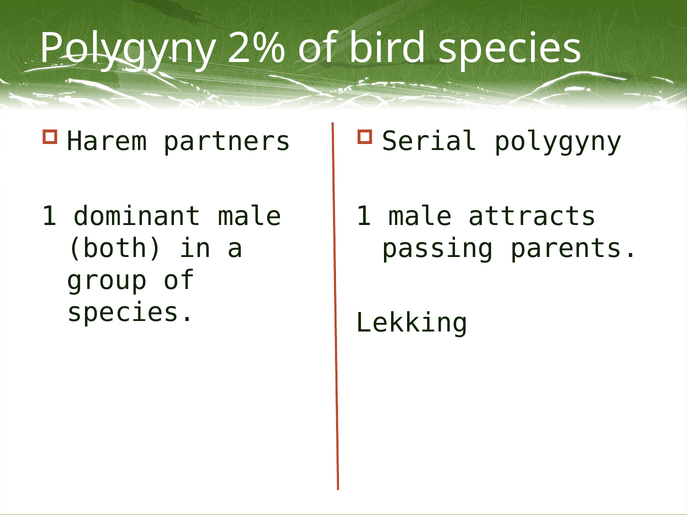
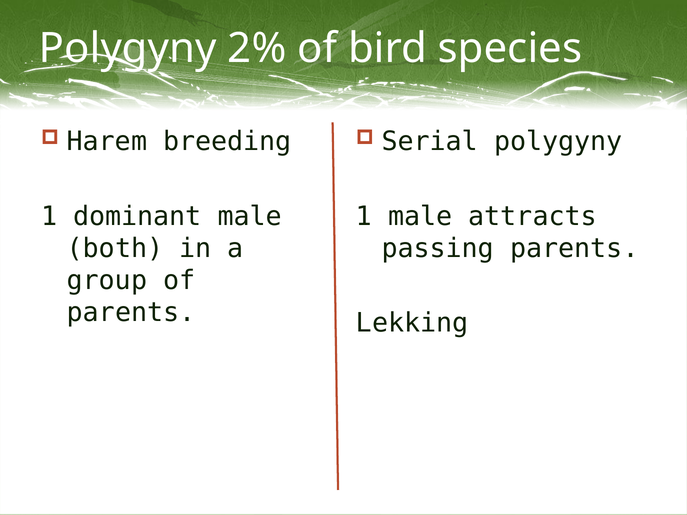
partners: partners -> breeding
species at (131, 313): species -> parents
